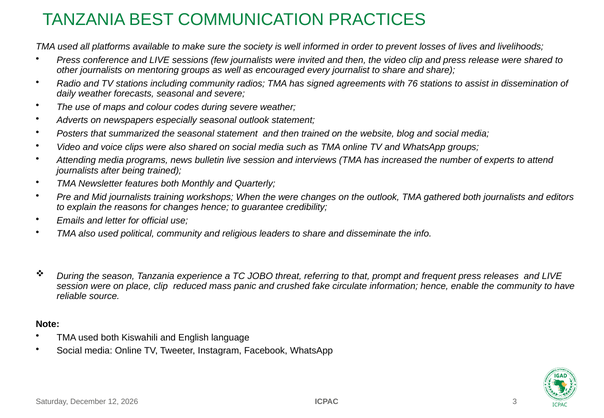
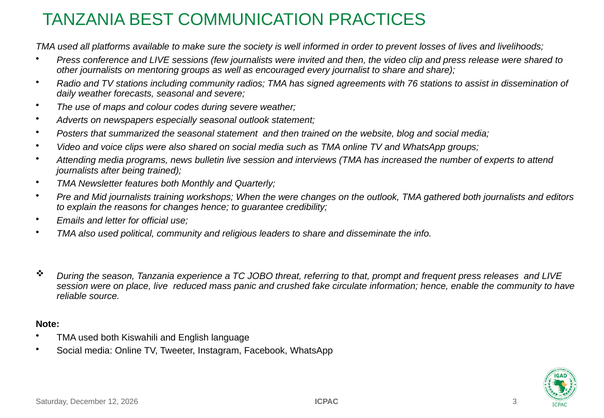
place clip: clip -> live
